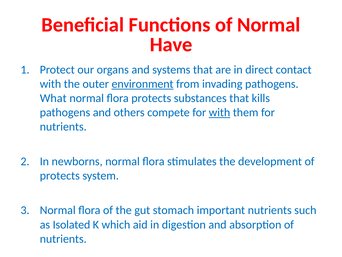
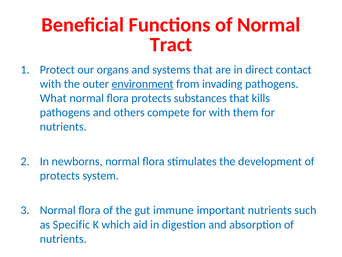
Have: Have -> Tract
with at (219, 112) underline: present -> none
stomach: stomach -> immune
Isolated: Isolated -> Specific
